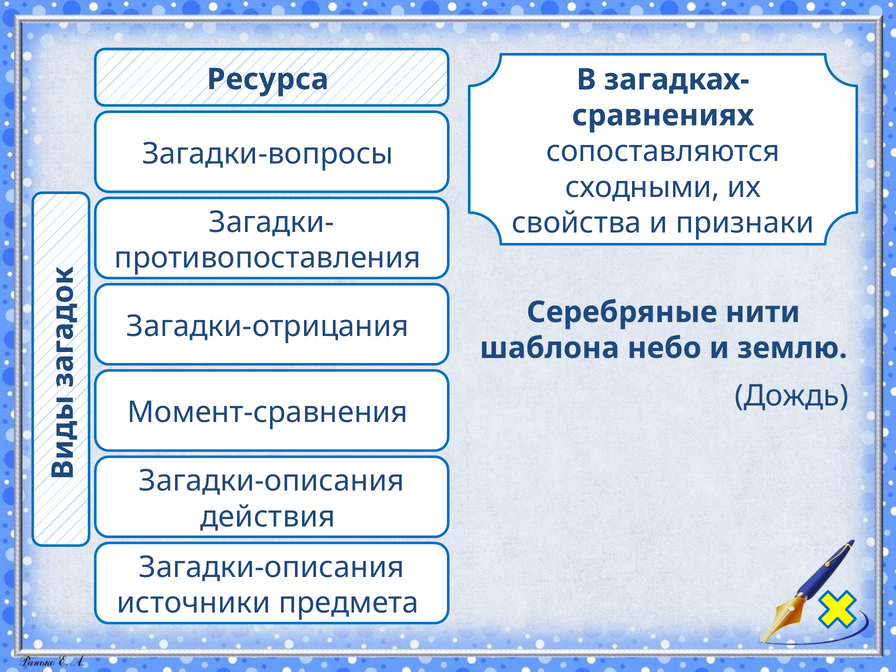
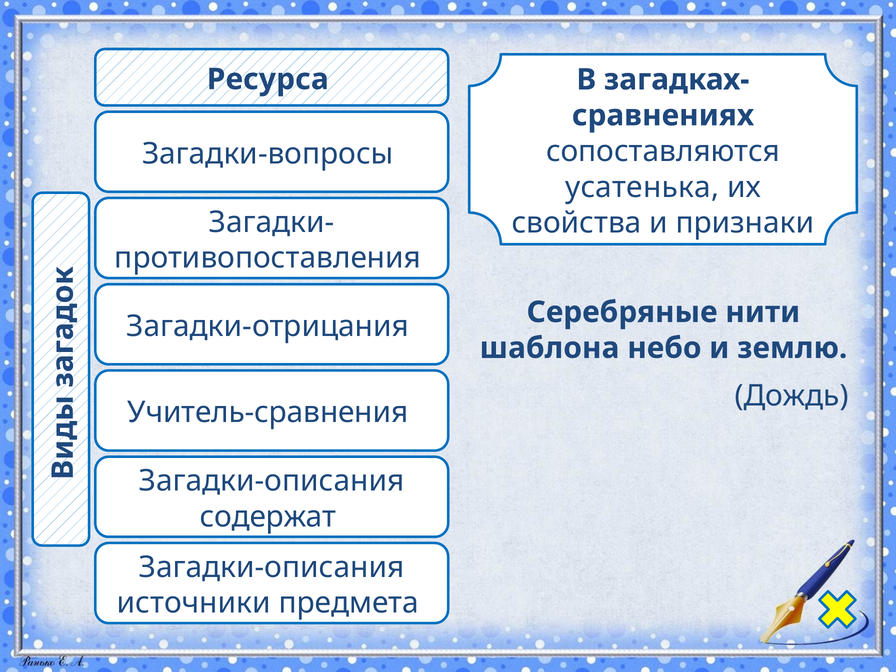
сходными: сходными -> усатенька
Момент-сравнения: Момент-сравнения -> Учитель-сравнения
действия: действия -> содержат
